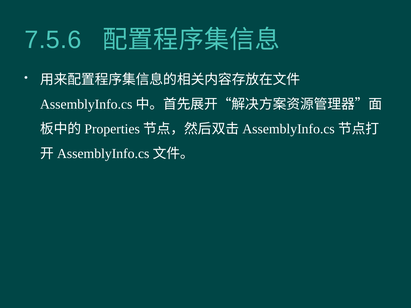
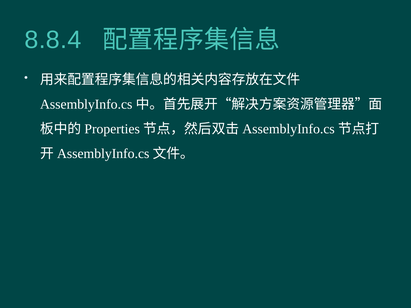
7.5.6: 7.5.6 -> 8.8.4
